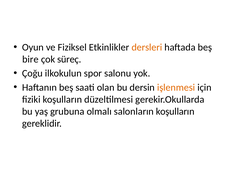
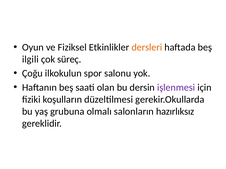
bire: bire -> ilgili
işlenmesi colour: orange -> purple
salonların koşulların: koşulların -> hazırlıksız
